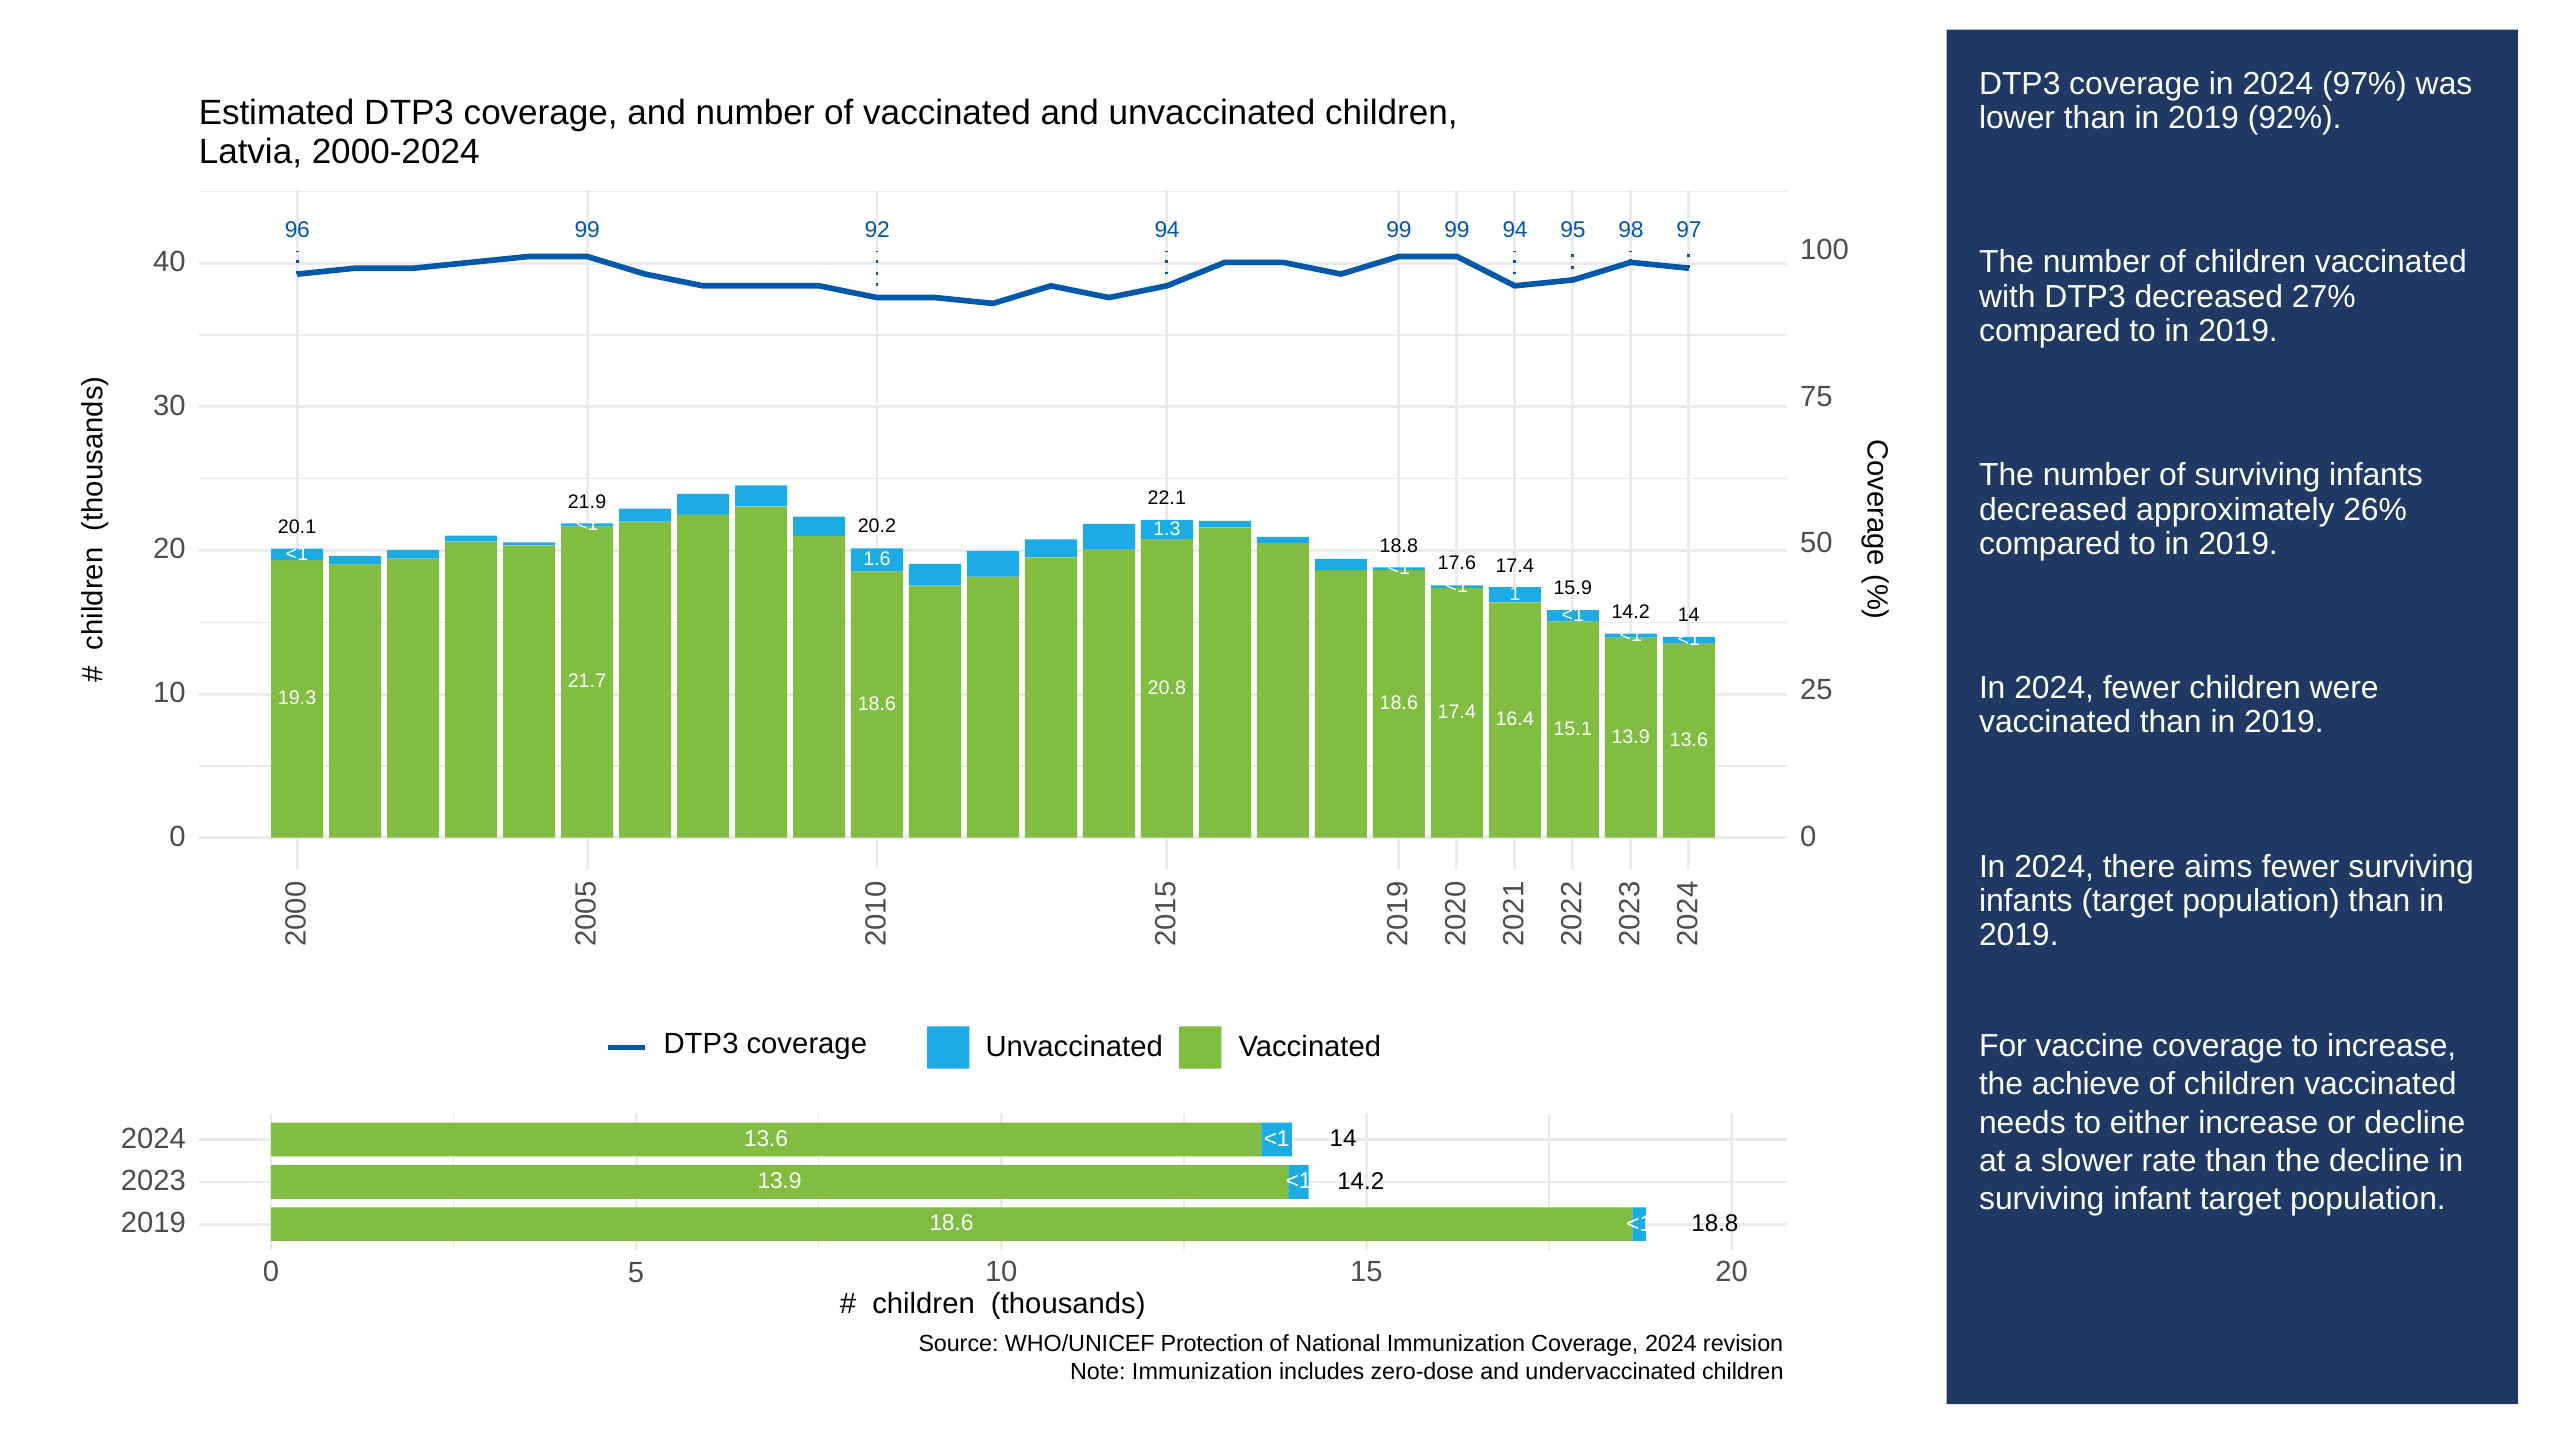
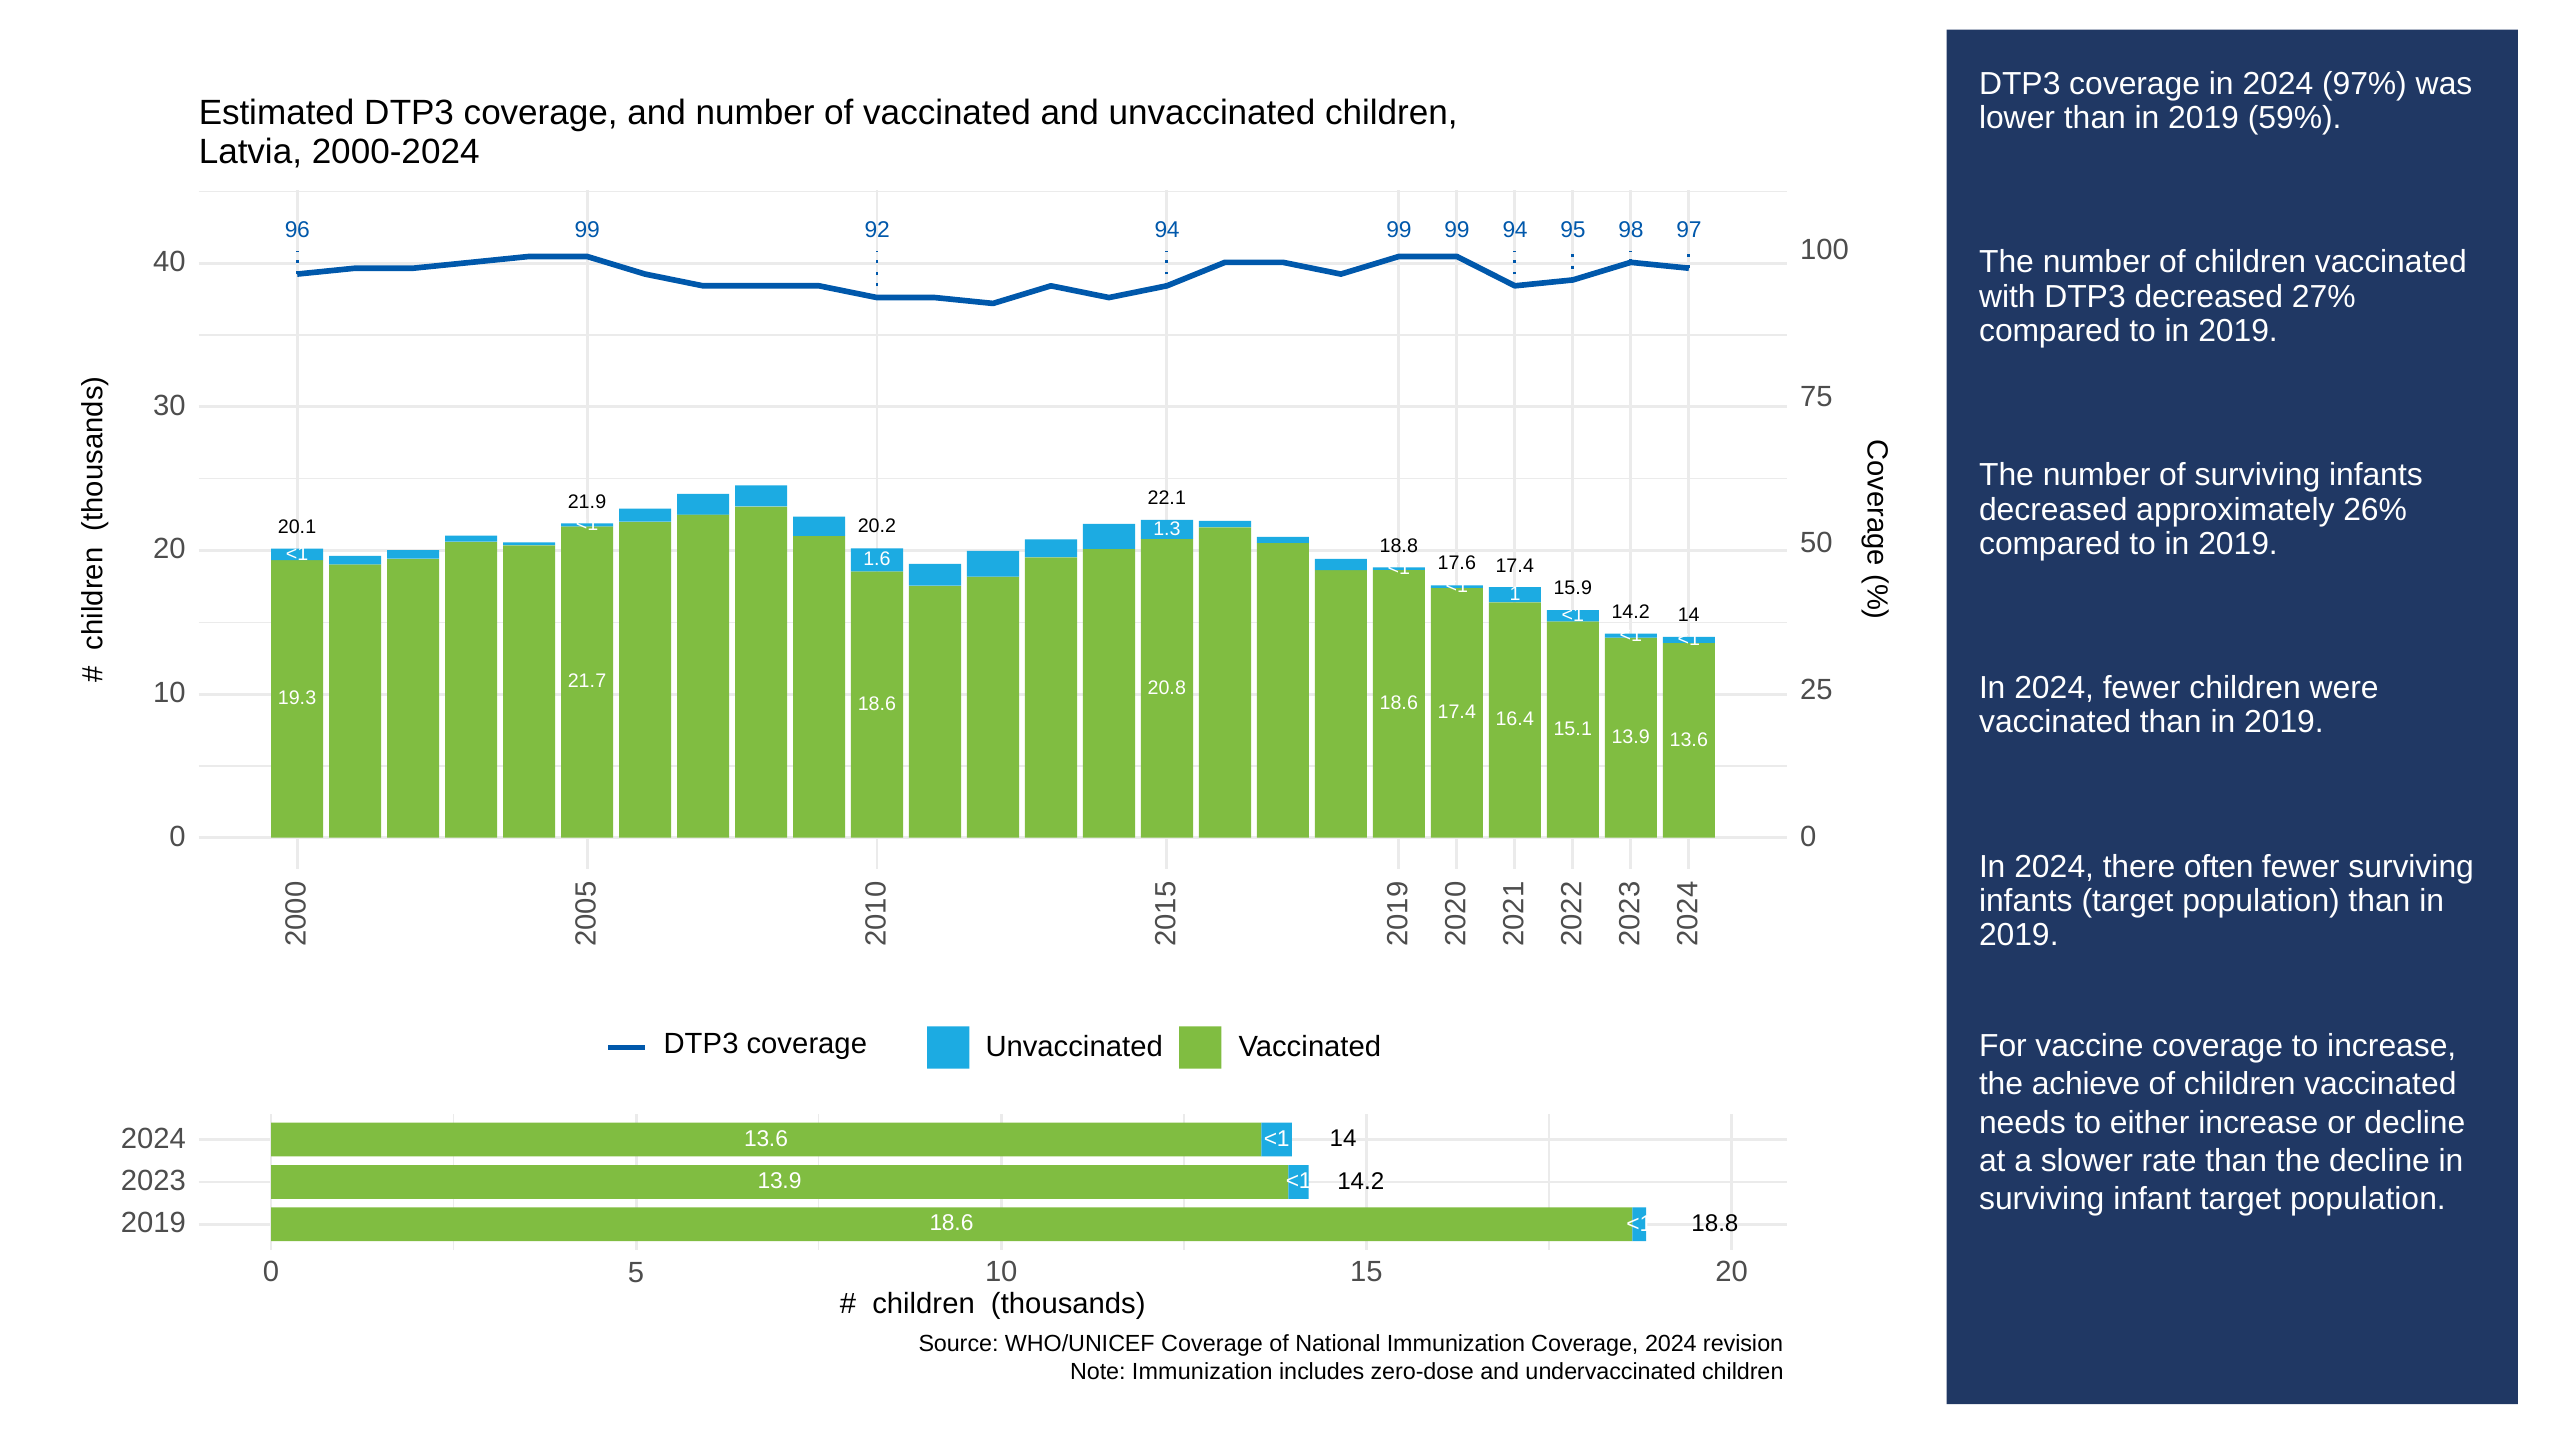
92%: 92% -> 59%
aims: aims -> often
WHO/UNICEF Protection: Protection -> Coverage
